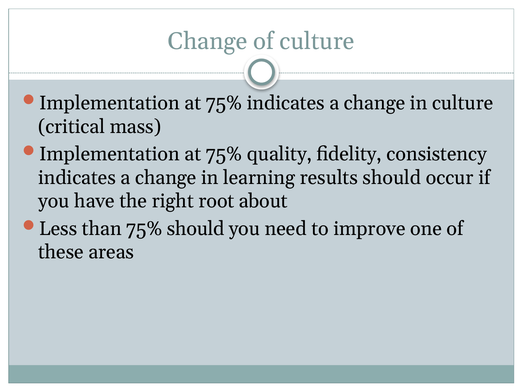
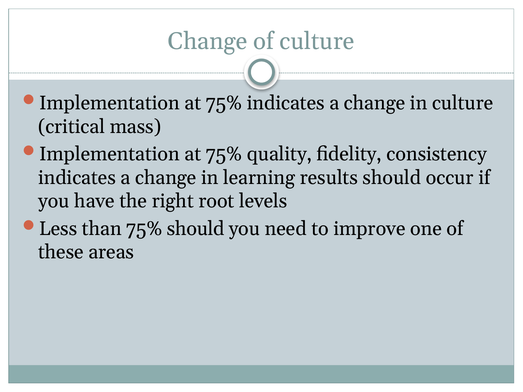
about: about -> levels
